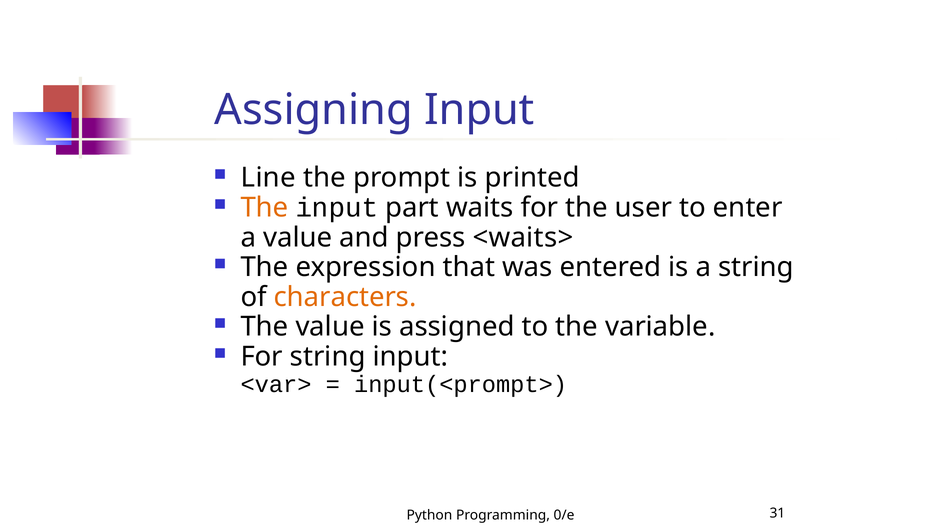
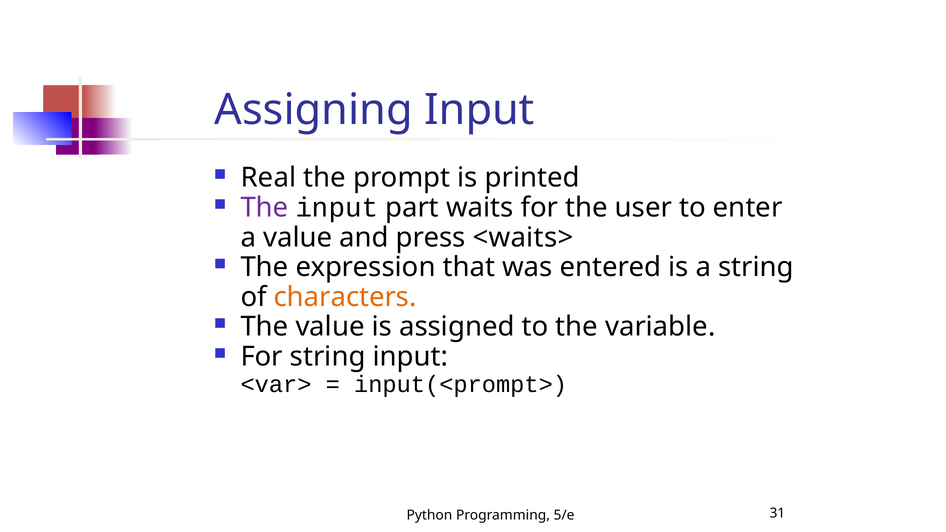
Line: Line -> Real
The at (264, 208) colour: orange -> purple
0/e: 0/e -> 5/e
